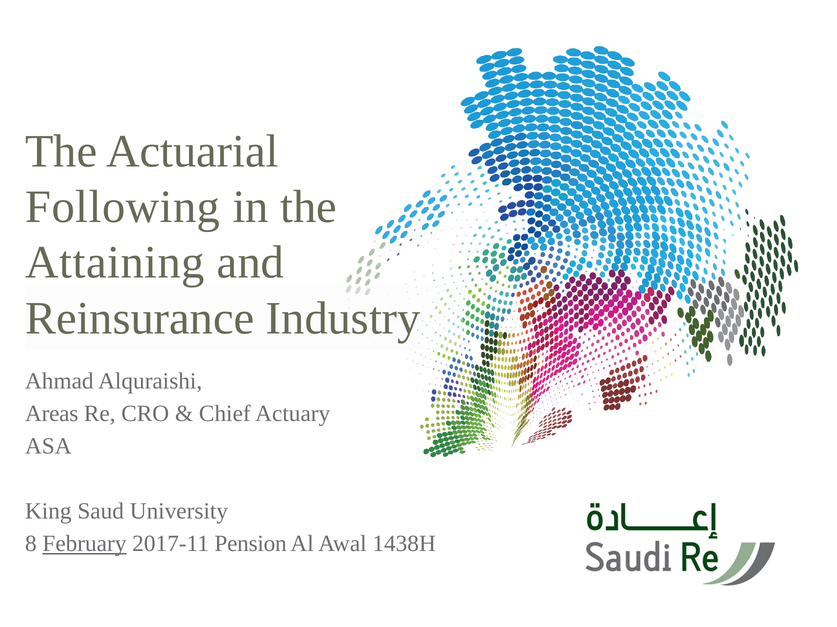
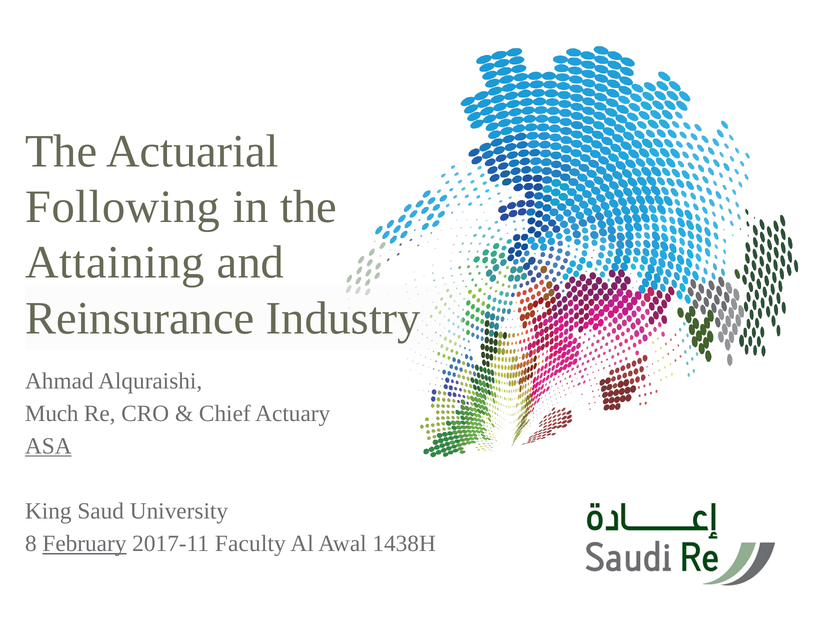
Areas: Areas -> Much
ASA underline: none -> present
Pension: Pension -> Faculty
